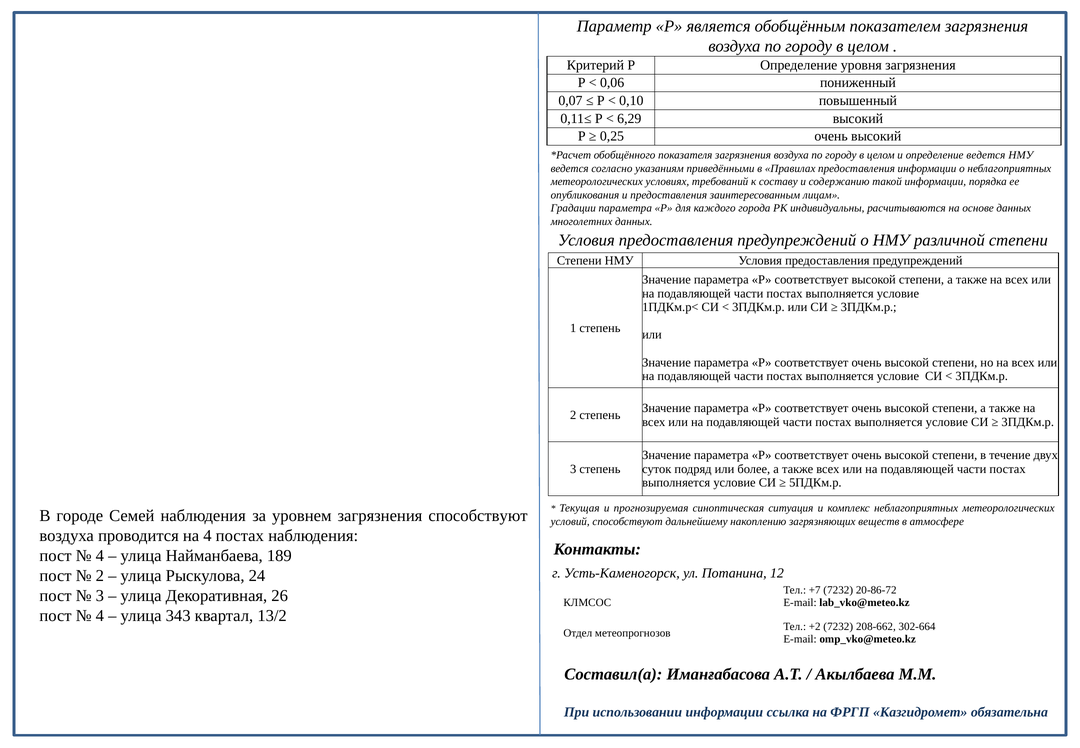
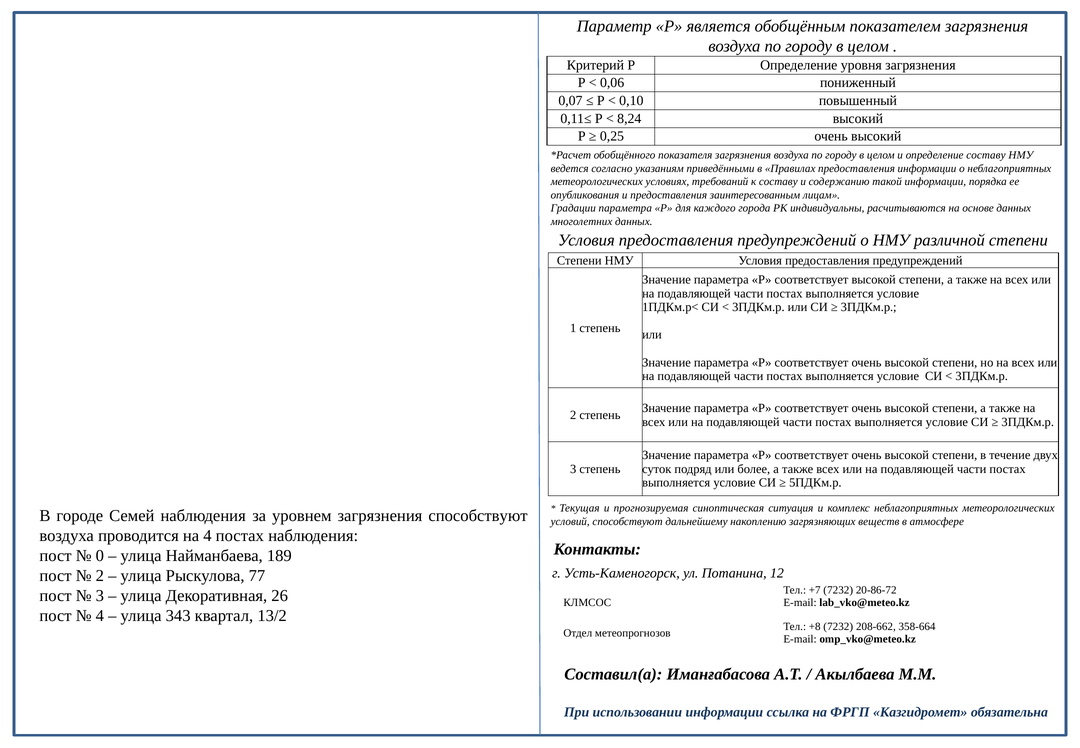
6,29: 6,29 -> 8,24
определение ведется: ведется -> составу
4 at (100, 555): 4 -> 0
24: 24 -> 77
+2: +2 -> +8
302-664: 302-664 -> 358-664
